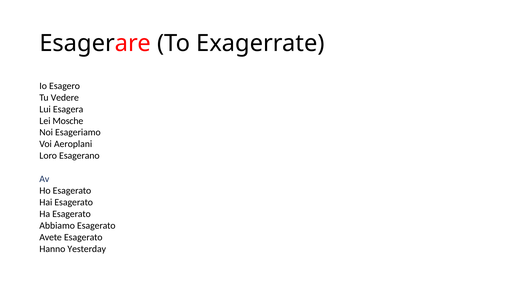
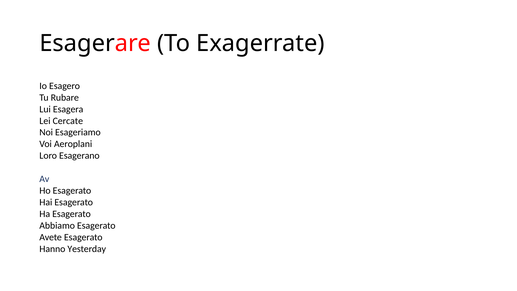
Vedere: Vedere -> Rubare
Mosche: Mosche -> Cercate
